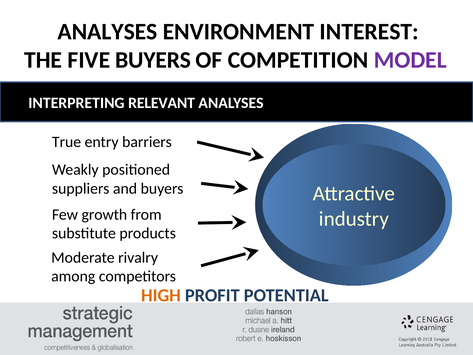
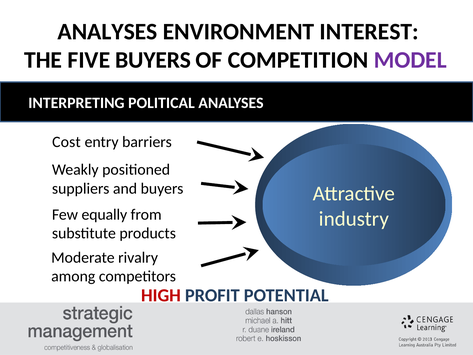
RELEVANT: RELEVANT -> POLITICAL
True: True -> Cost
growth: growth -> equally
HIGH colour: orange -> red
